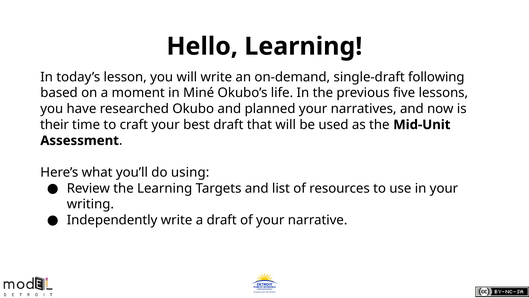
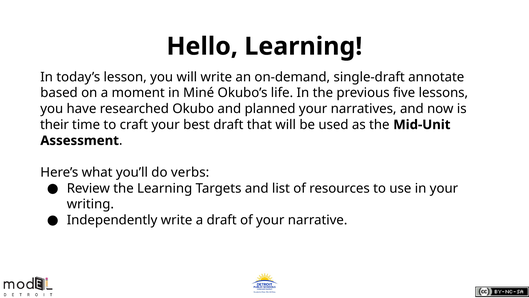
following: following -> annotate
using: using -> verbs
